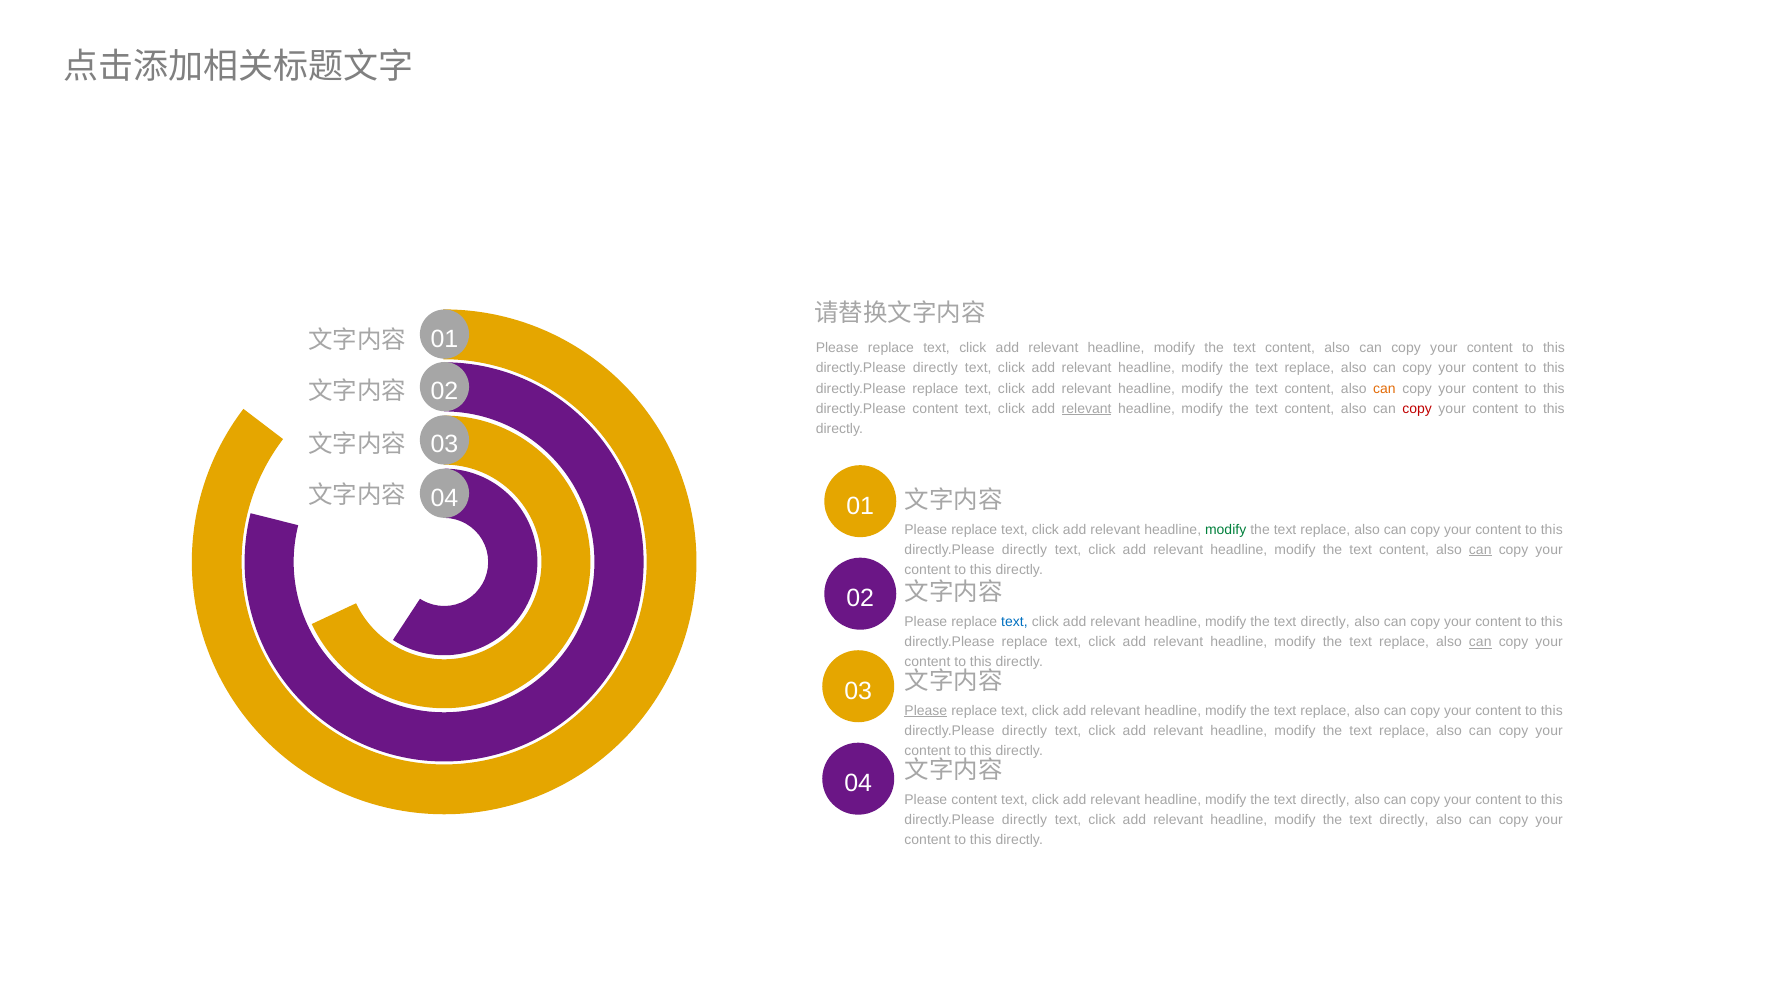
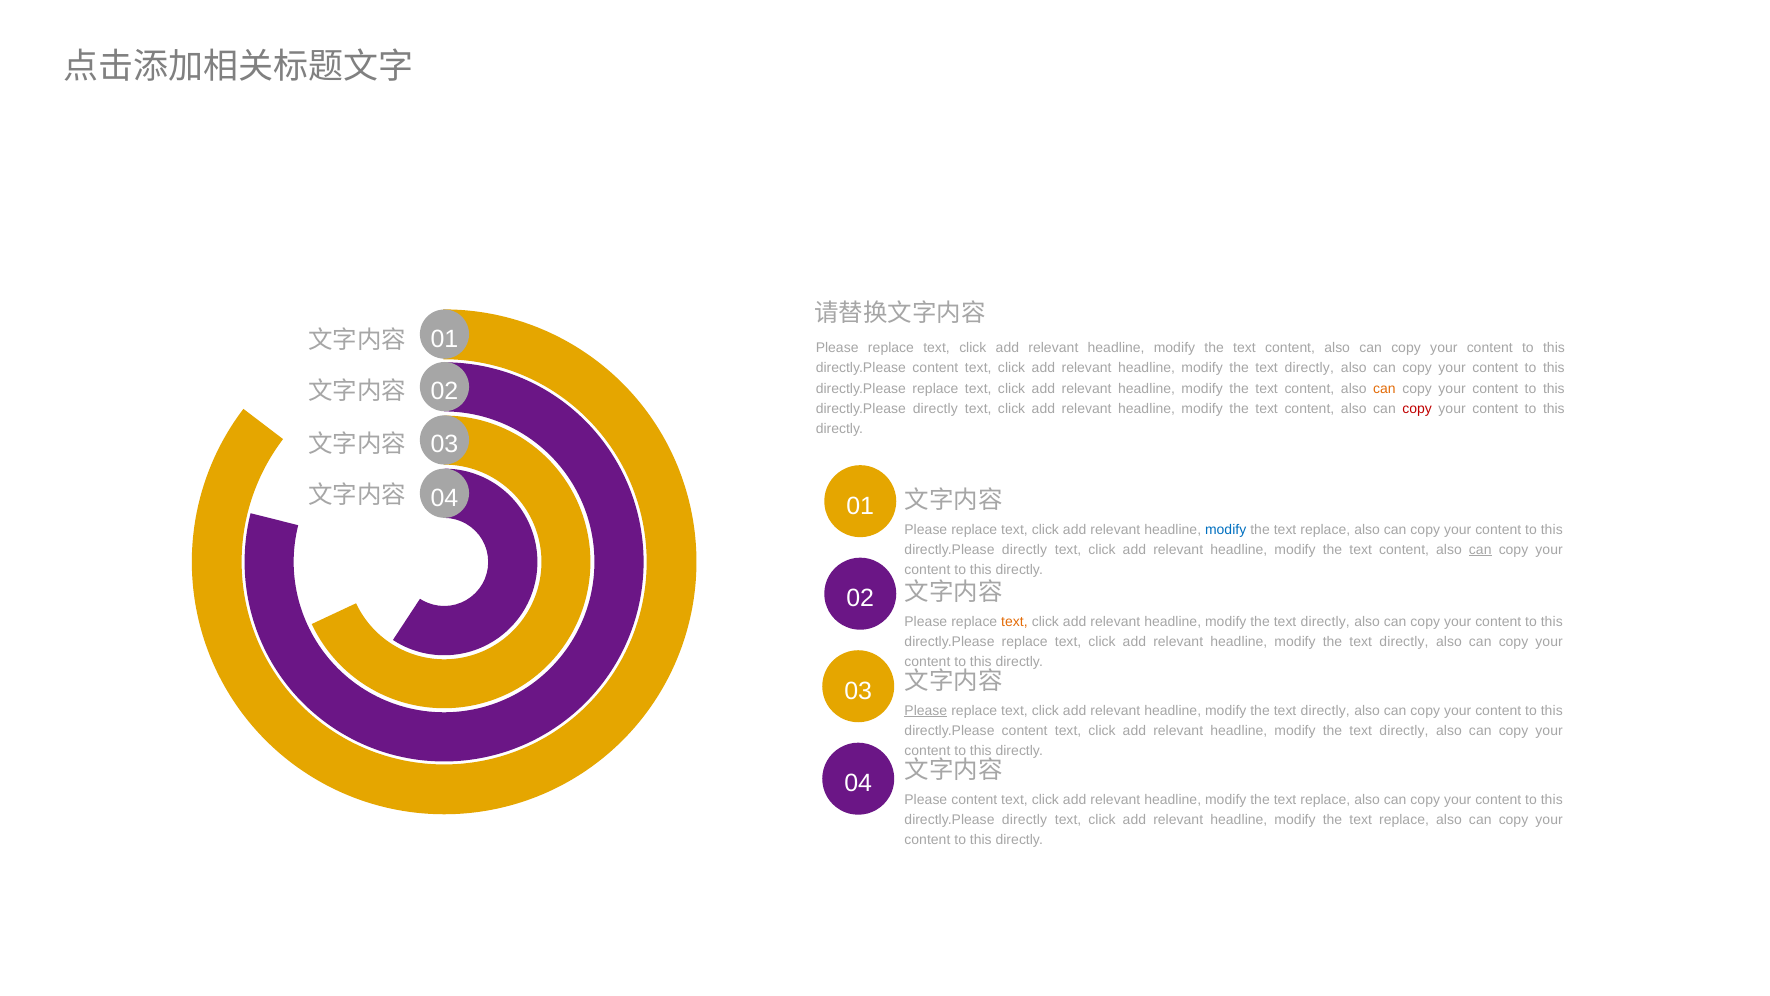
directly at (935, 368): directly -> content
replace at (1309, 368): replace -> directly
content at (935, 408): content -> directly
relevant at (1087, 408) underline: present -> none
modify at (1226, 529) colour: green -> blue
text at (1014, 622) colour: blue -> orange
replace at (1404, 642): replace -> directly
can at (1480, 642) underline: present -> none
replace at (1325, 711): replace -> directly
directly at (1025, 731): directly -> content
replace at (1404, 731): replace -> directly
directly at (1325, 800): directly -> replace
directly at (1404, 820): directly -> replace
